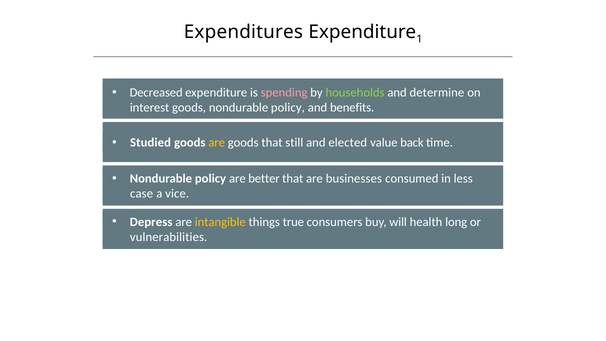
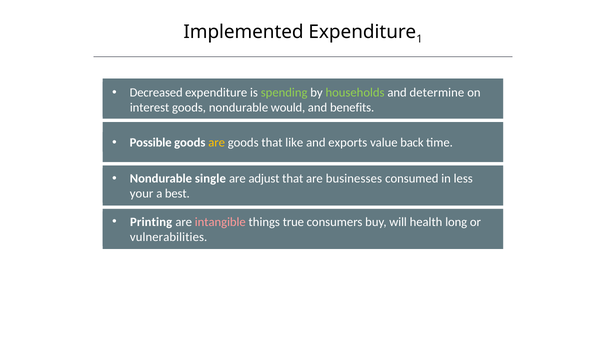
Expenditures: Expenditures -> Implemented
spending colour: pink -> light green
goods nondurable policy: policy -> would
Studied: Studied -> Possible
still: still -> like
elected: elected -> exports
policy at (210, 179): policy -> single
better: better -> adjust
case: case -> your
vice: vice -> best
Depress: Depress -> Printing
intangible colour: yellow -> pink
